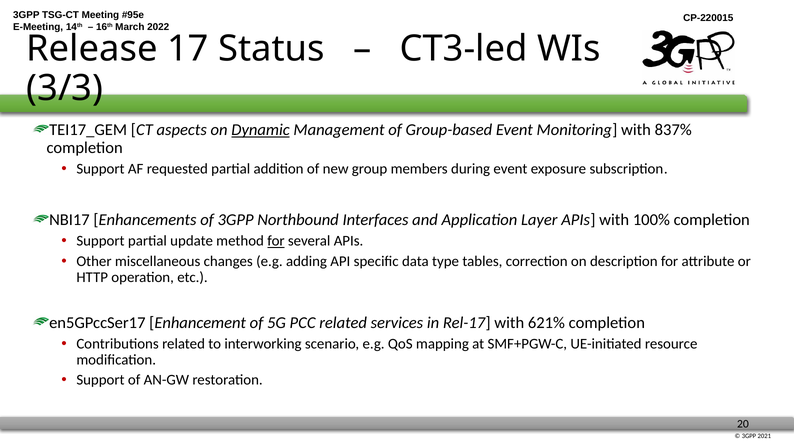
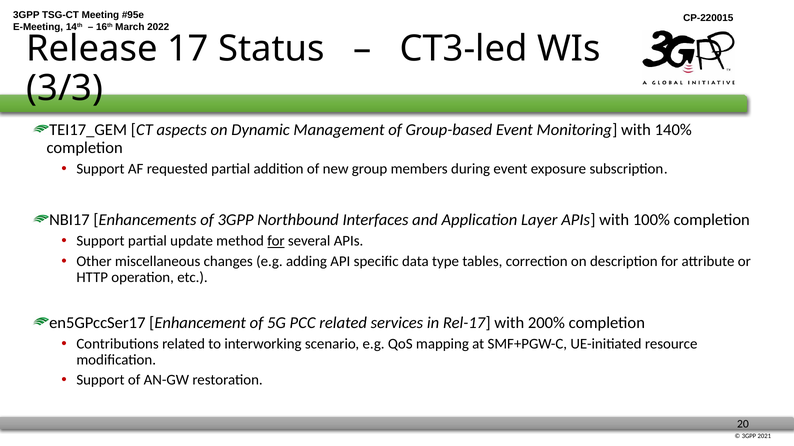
Dynamic underline: present -> none
837%: 837% -> 140%
621%: 621% -> 200%
